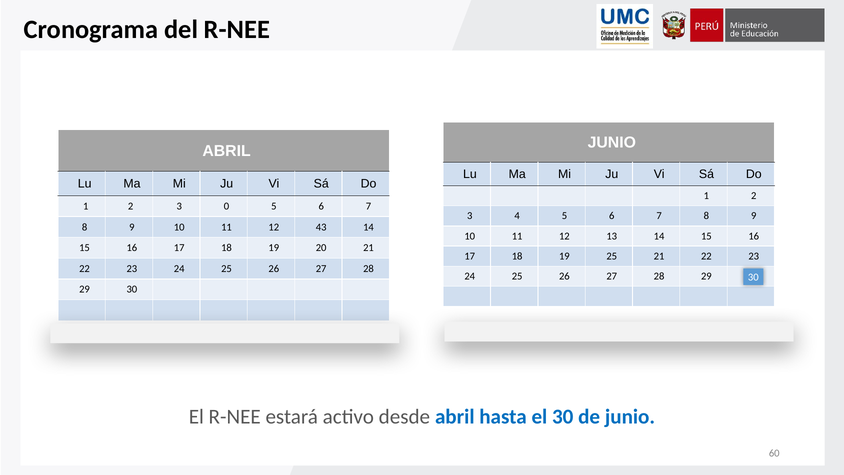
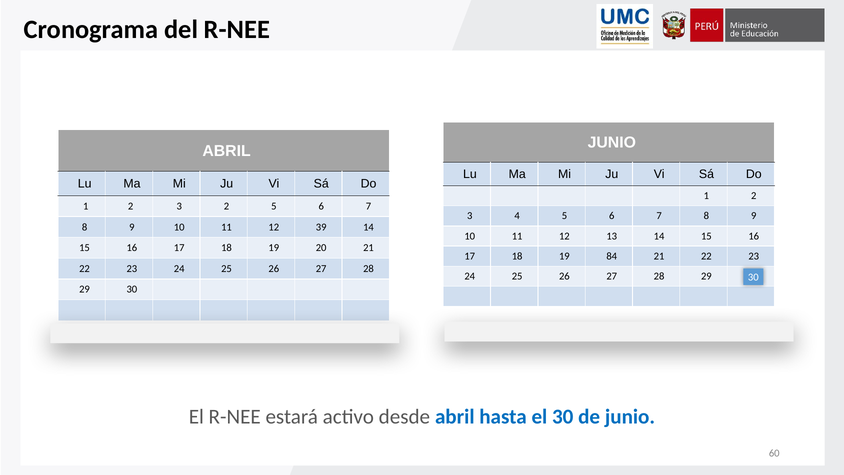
3 0: 0 -> 2
43: 43 -> 39
19 25: 25 -> 84
